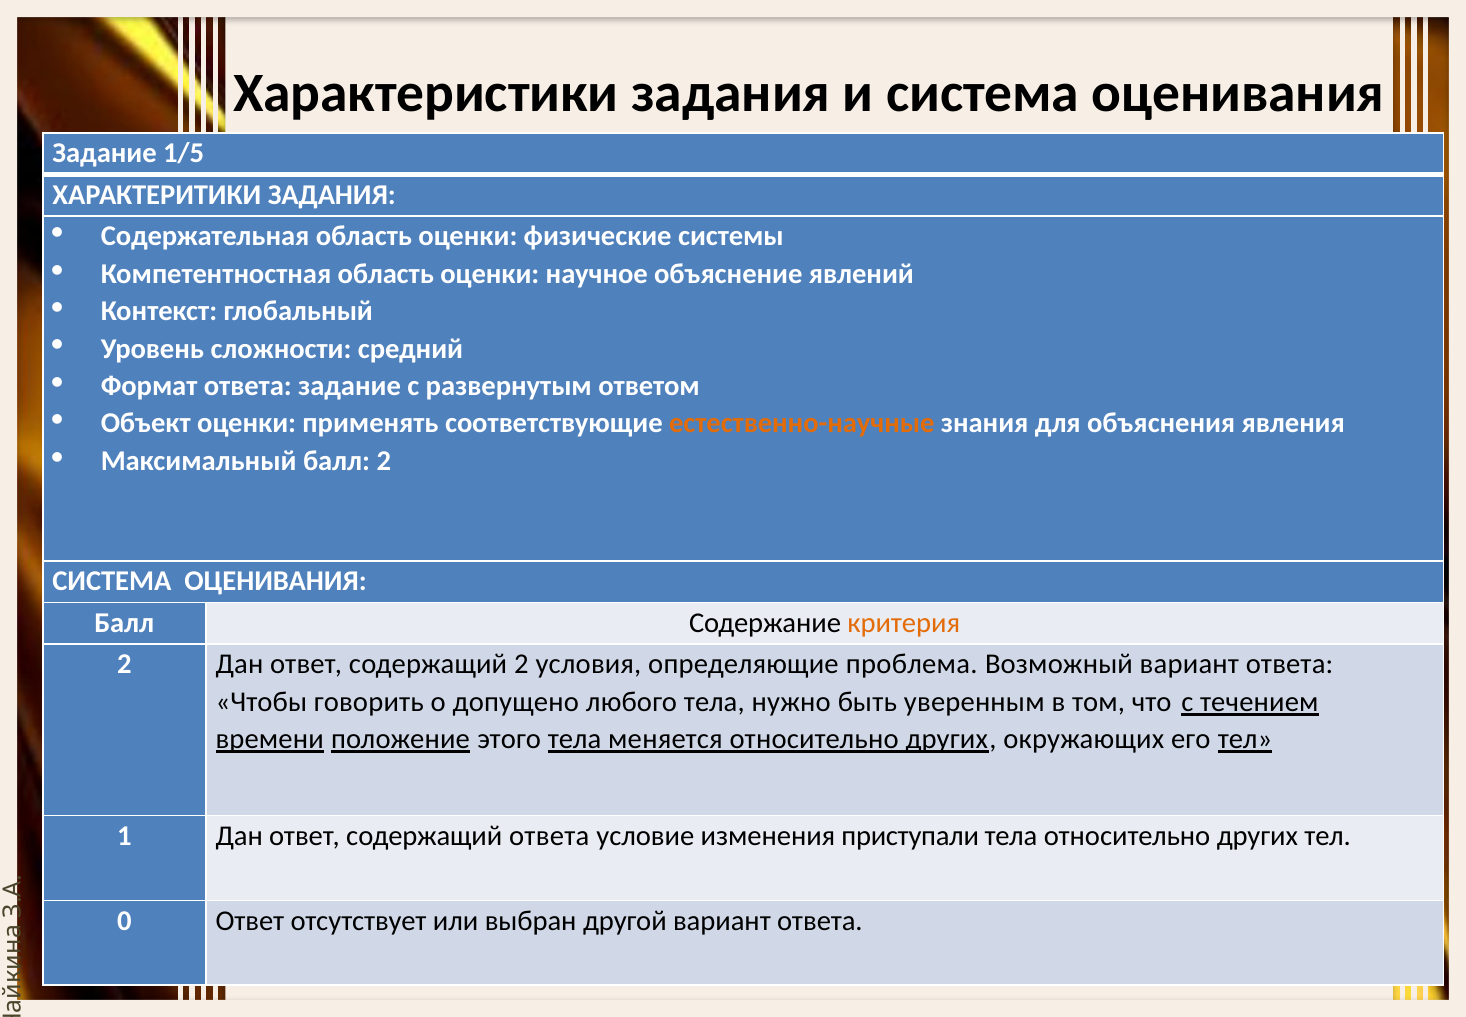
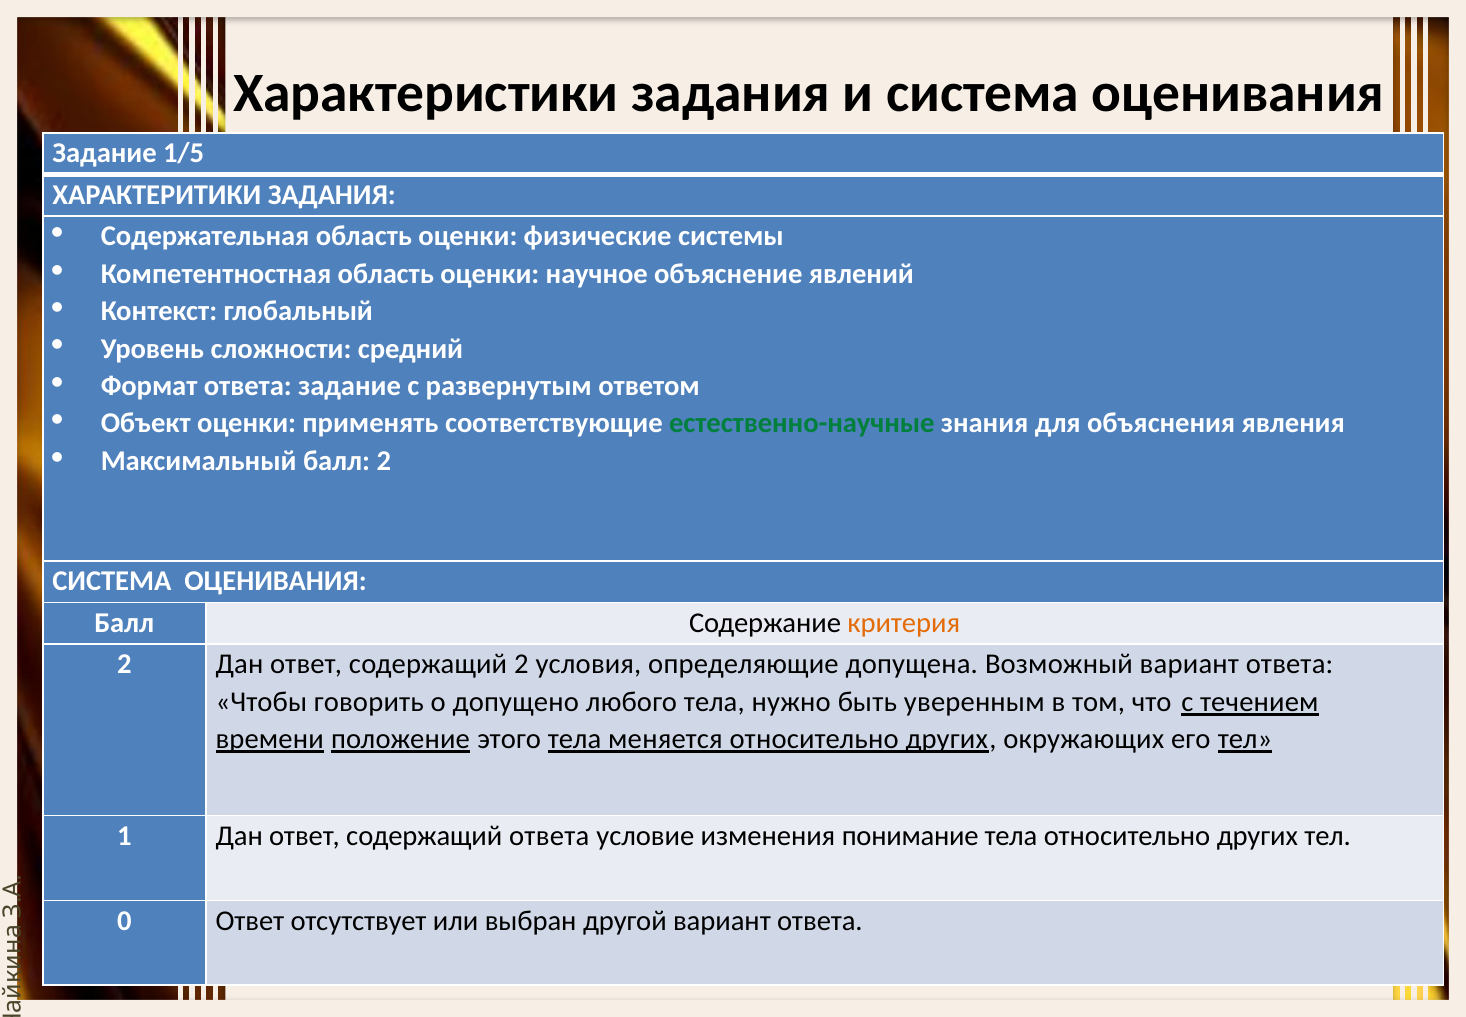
естественно-научные colour: orange -> green
проблема: проблема -> допущена
приступали: приступали -> понимание
